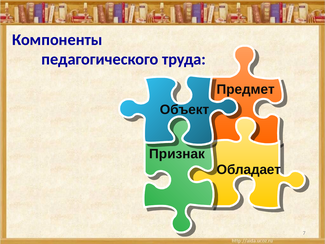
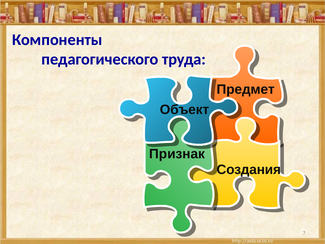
Обладает: Обладает -> Создания
